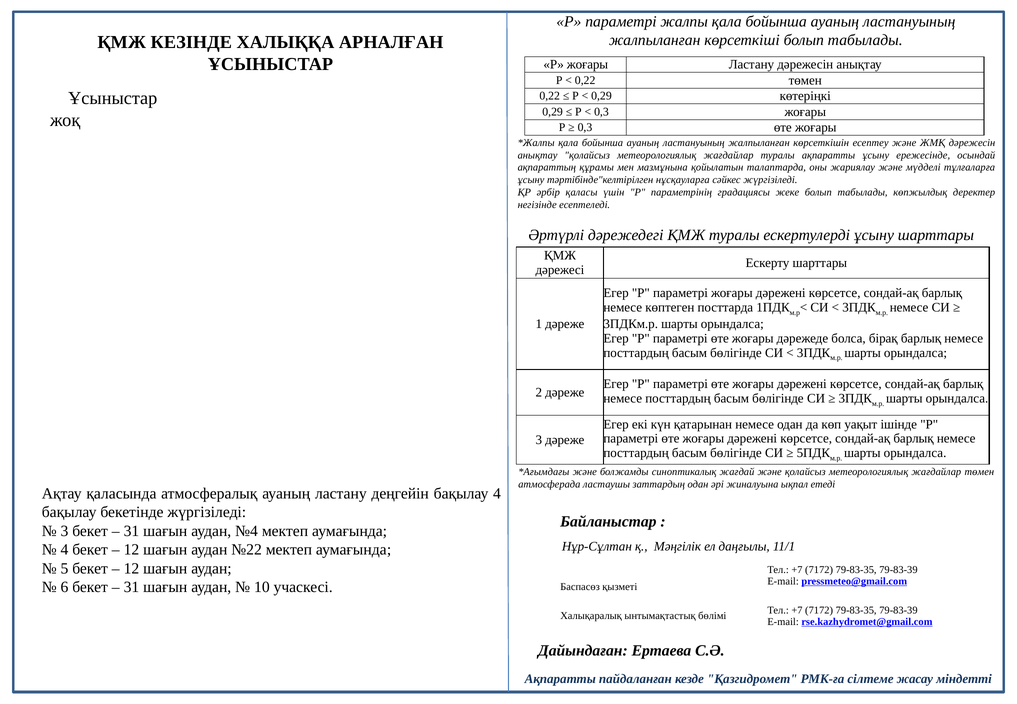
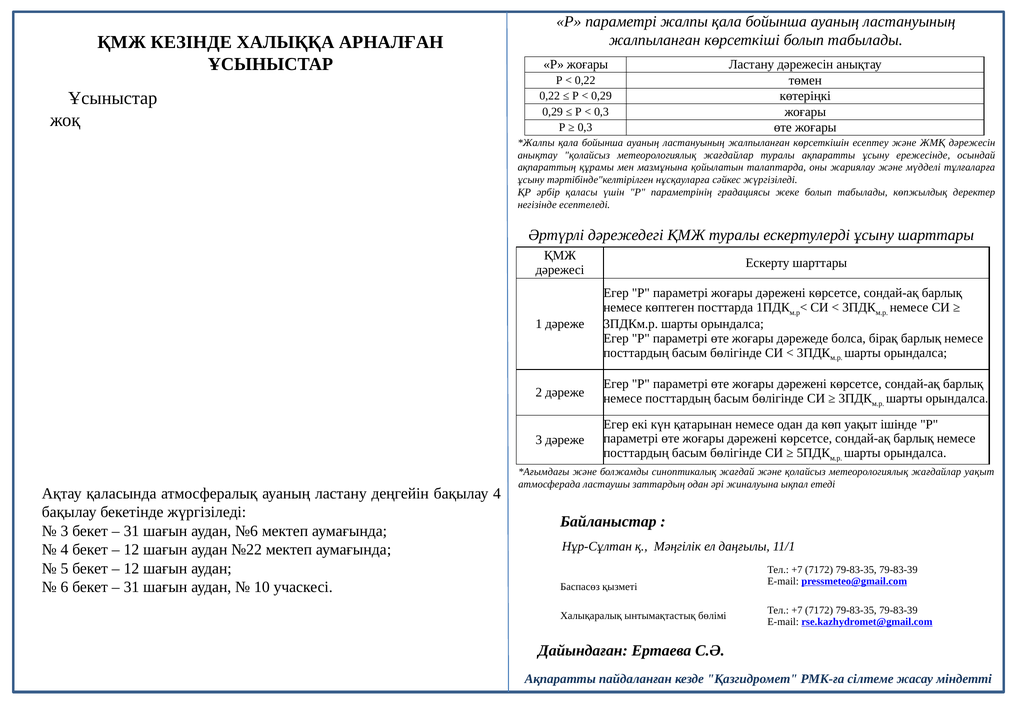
жағдайлар төмен: төмен -> уақыт
№4: №4 -> №6
